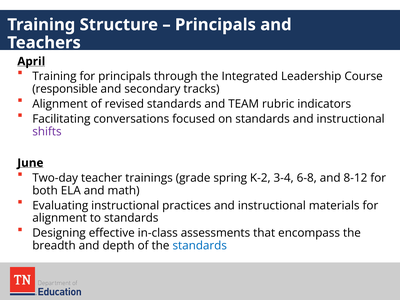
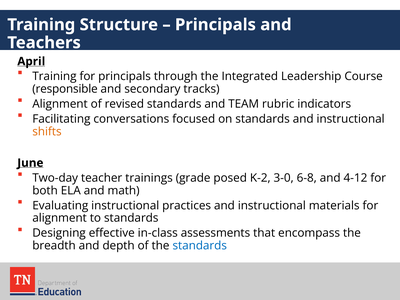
shifts colour: purple -> orange
spring: spring -> posed
3-4: 3-4 -> 3-0
8-12: 8-12 -> 4-12
